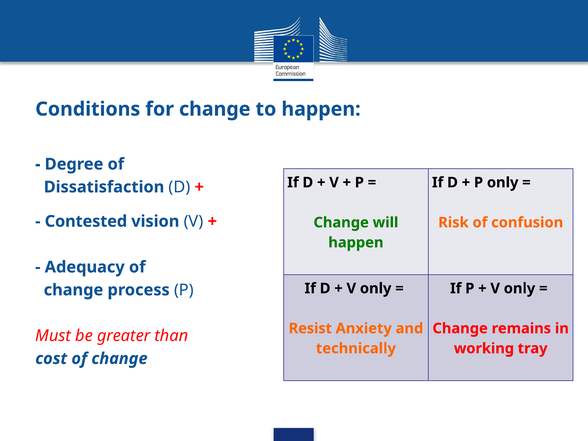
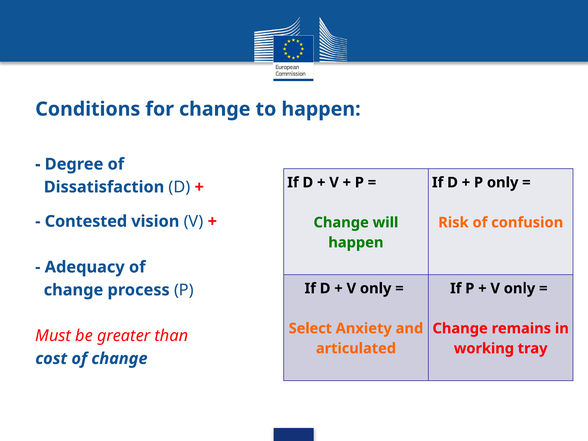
Resist: Resist -> Select
technically: technically -> articulated
